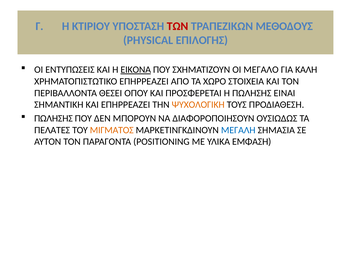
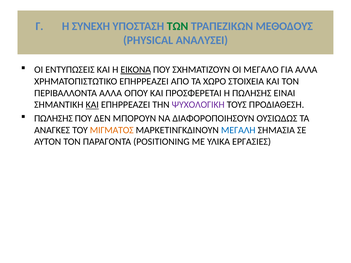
ΚΤΙΡΙΟΥ: ΚΤΙΡΙΟΥ -> ΣΥΝΕΧΗ
ΤΩΝ colour: red -> green
ΕΠΙΛΟΓΗΣ: ΕΠΙΛΟΓΗΣ -> ΑΝΑΛΥΣΕΙ
ΓΙΑ ΚΑΛΗ: ΚΑΛΗ -> ΑΛΛΑ
ΠΕΡΙΒΑΛΛΟΝΤΑ ΘΕΣΕΙ: ΘΕΣΕΙ -> ΑΛΛΑ
ΚΑΙ at (92, 105) underline: none -> present
ΨΥΧΟΛΟΓΙΚΗ colour: orange -> purple
ΠΕΛΑΤΕΣ: ΠΕΛΑΤΕΣ -> ΑΝΑΓΚΕΣ
ΕΜΦΑΣΗ: ΕΜΦΑΣΗ -> ΕΡΓΑΣΙΕΣ
